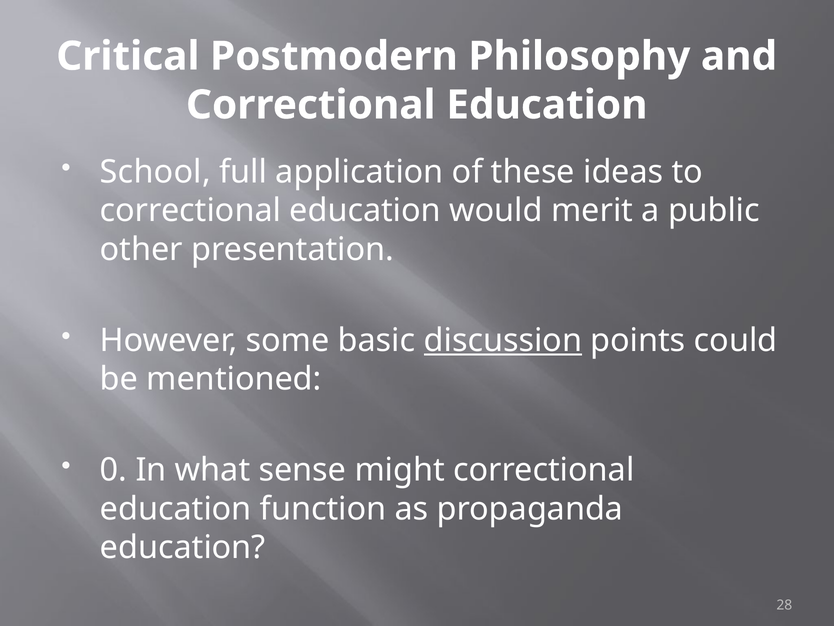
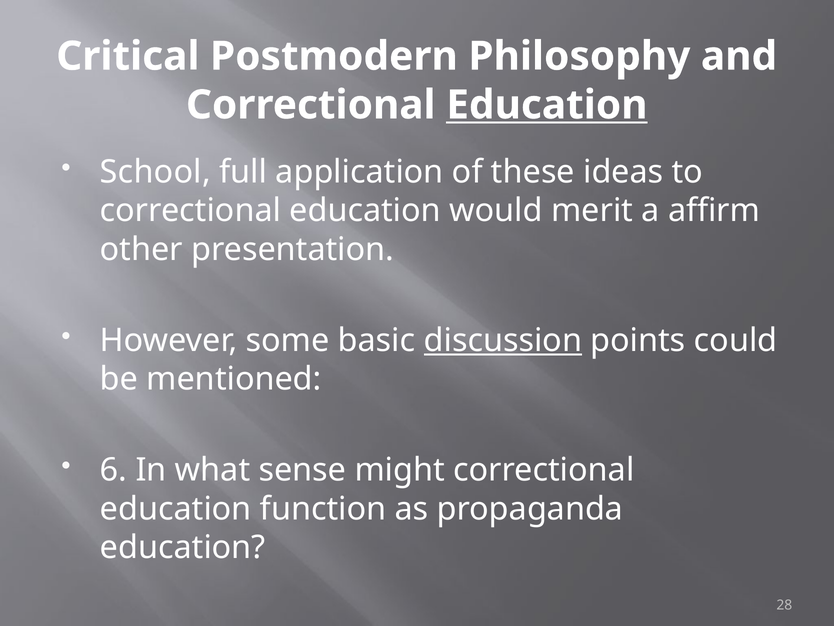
Education at (547, 105) underline: none -> present
public: public -> affirm
0: 0 -> 6
